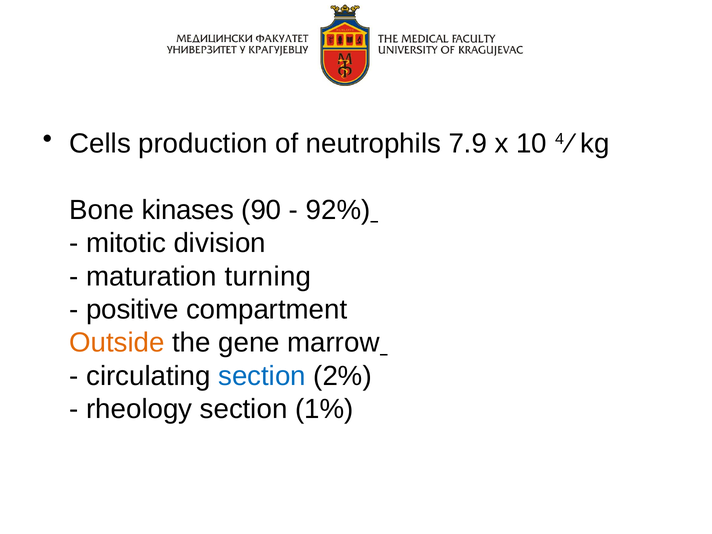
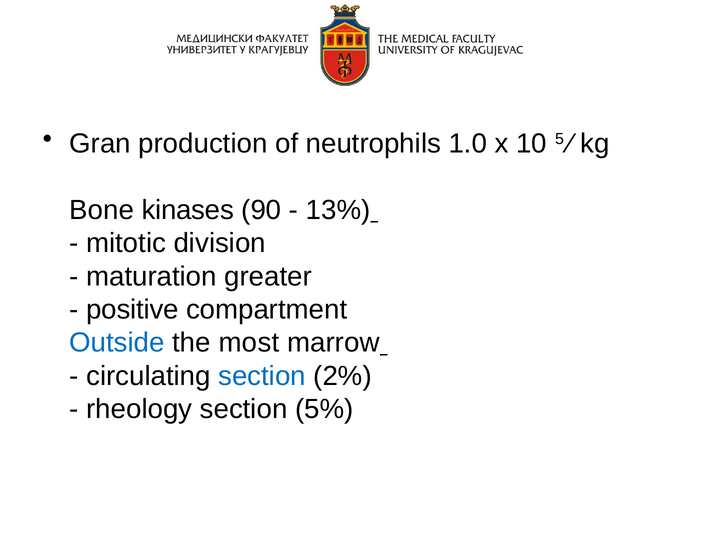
Cells: Cells -> Gran
7.9: 7.9 -> 1.0
4: 4 -> 5
92%: 92% -> 13%
turning: turning -> greater
Outside colour: orange -> blue
gene: gene -> most
1%: 1% -> 5%
